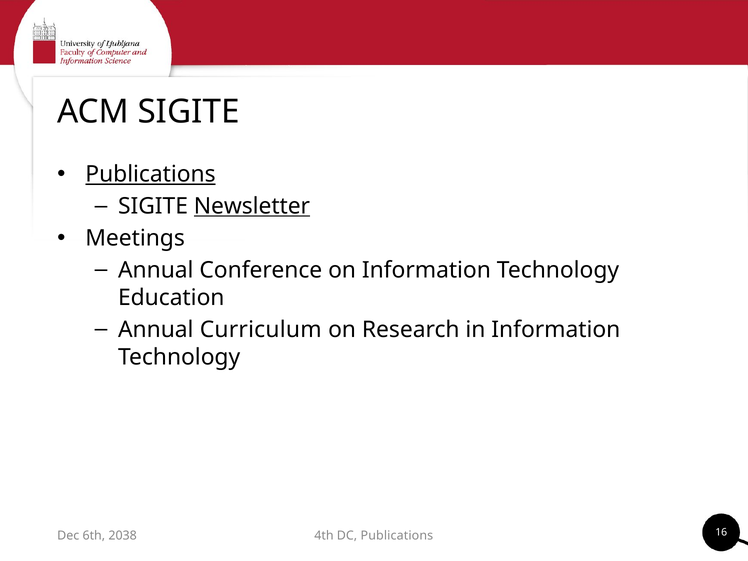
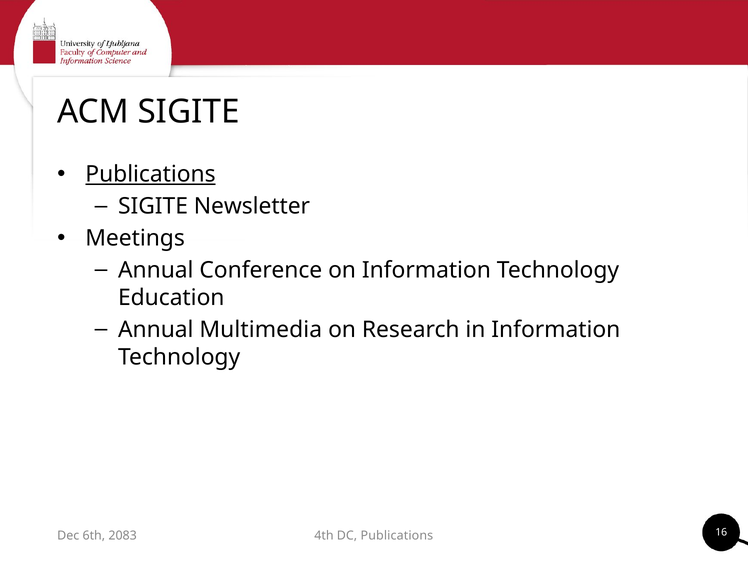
Newsletter underline: present -> none
Curriculum: Curriculum -> Multimedia
2038: 2038 -> 2083
